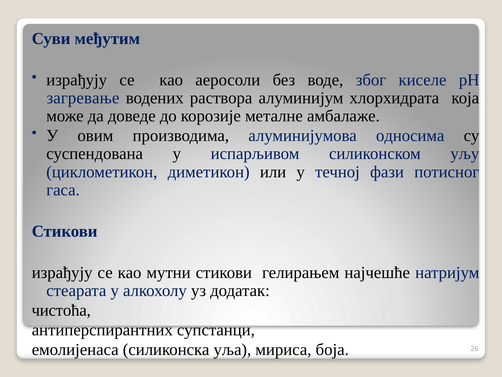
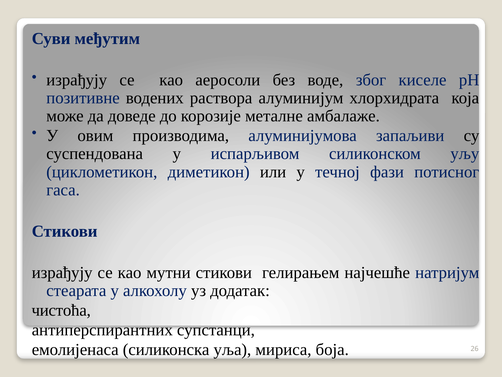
загревање: загревање -> позитивне
односима: односима -> запаљиви
